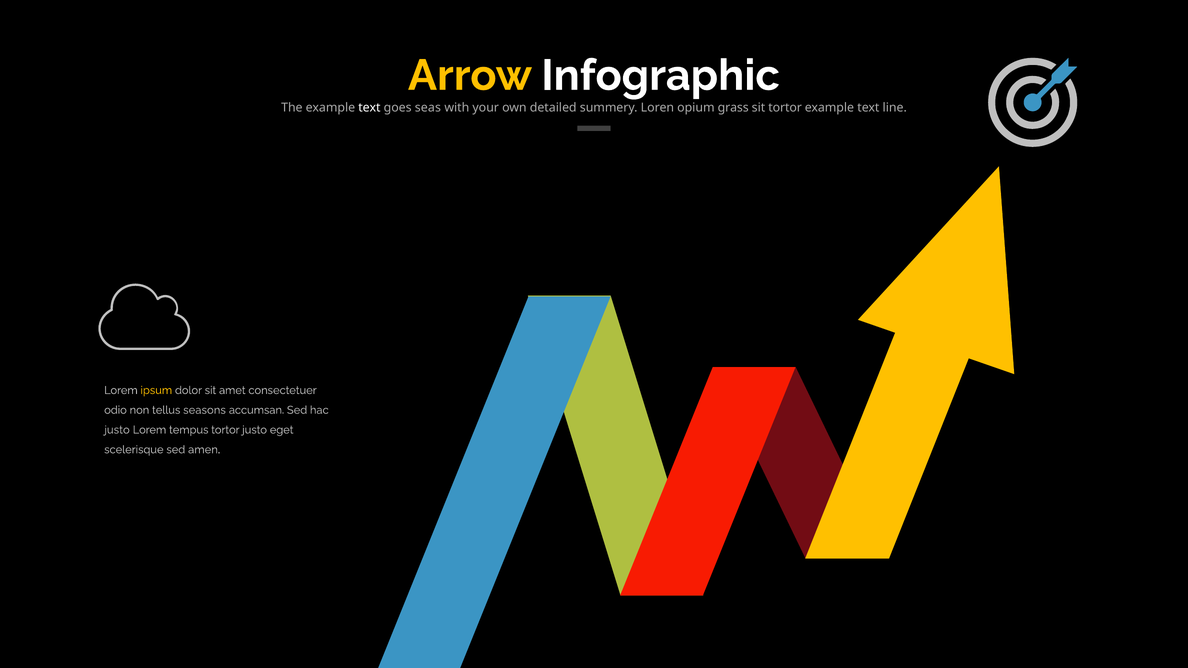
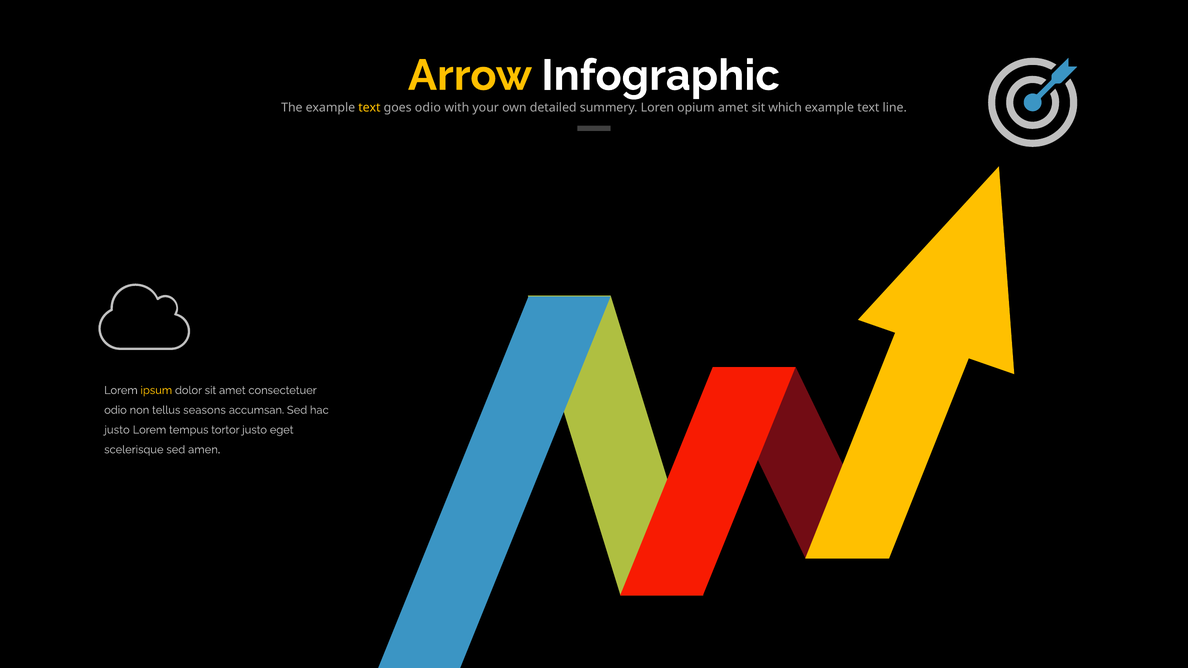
text at (369, 108) colour: white -> yellow
goes seas: seas -> odio
opium grass: grass -> amet
sit tortor: tortor -> which
